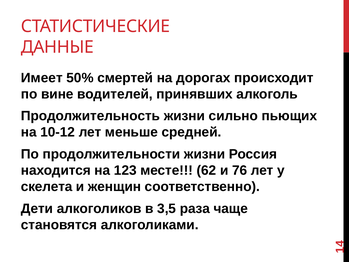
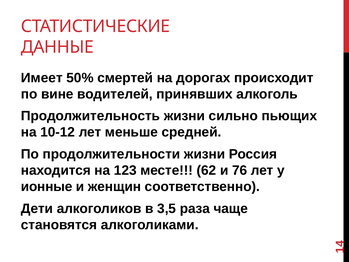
скелета: скелета -> ионные
